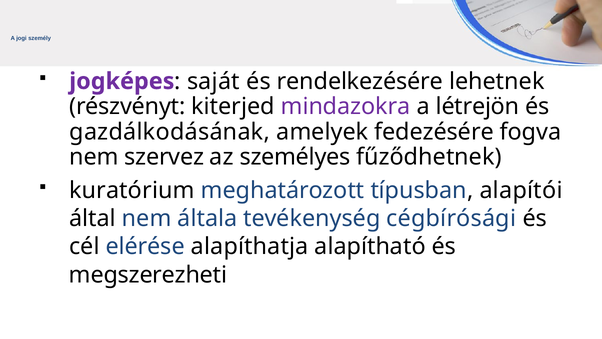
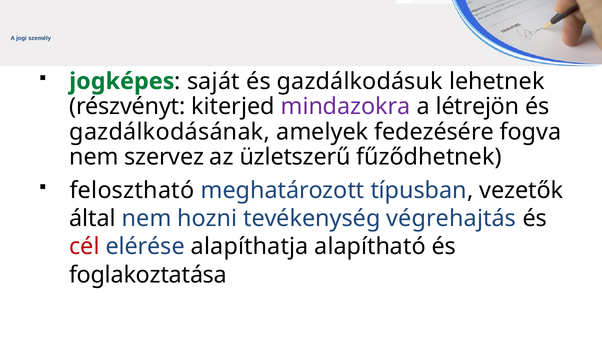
jogképes colour: purple -> green
rendelkezésére: rendelkezésére -> gazdálkodásuk
személyes: személyes -> üzletszerű
kuratórium: kuratórium -> felosztható
alapítói: alapítói -> vezetők
általa: általa -> hozni
cégbírósági: cégbírósági -> végrehajtás
cél colour: black -> red
megszerezheti: megszerezheti -> foglakoztatása
